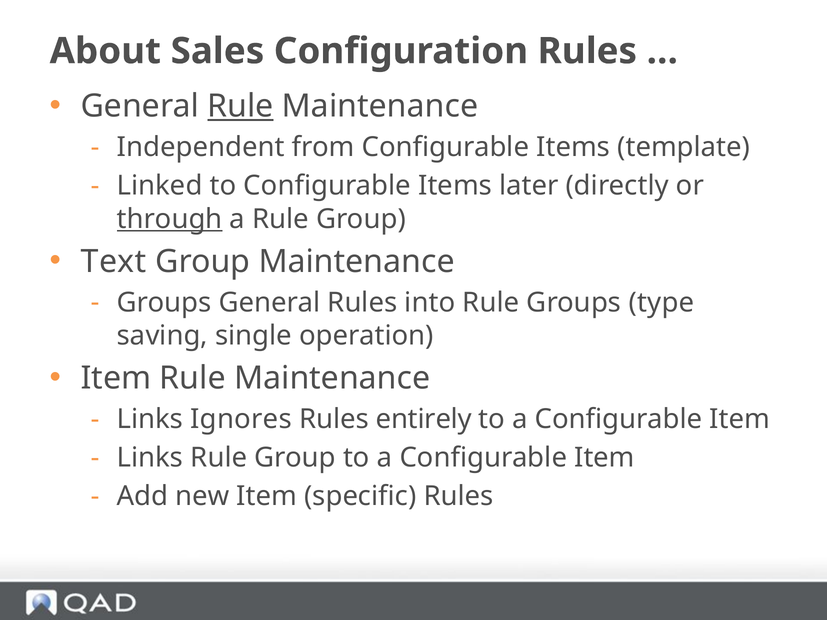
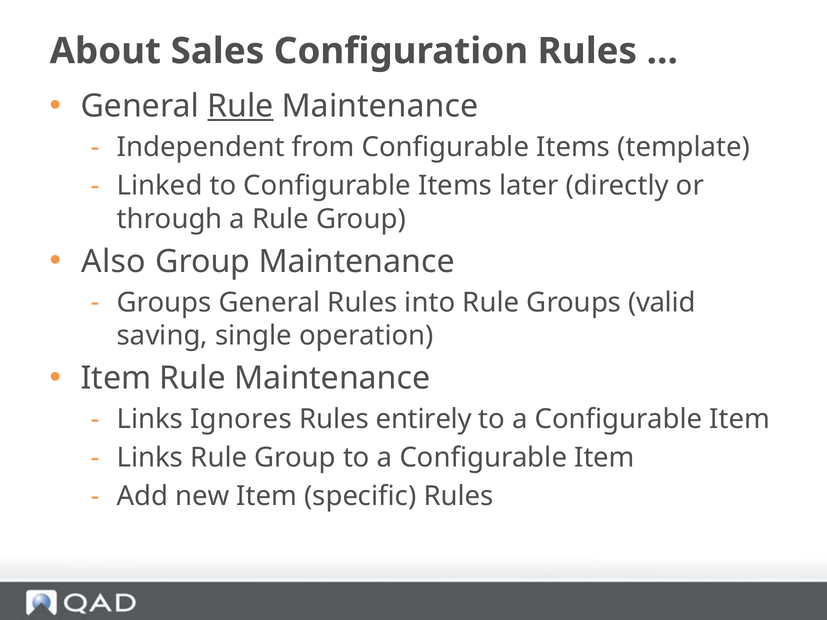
through underline: present -> none
Text: Text -> Also
type: type -> valid
